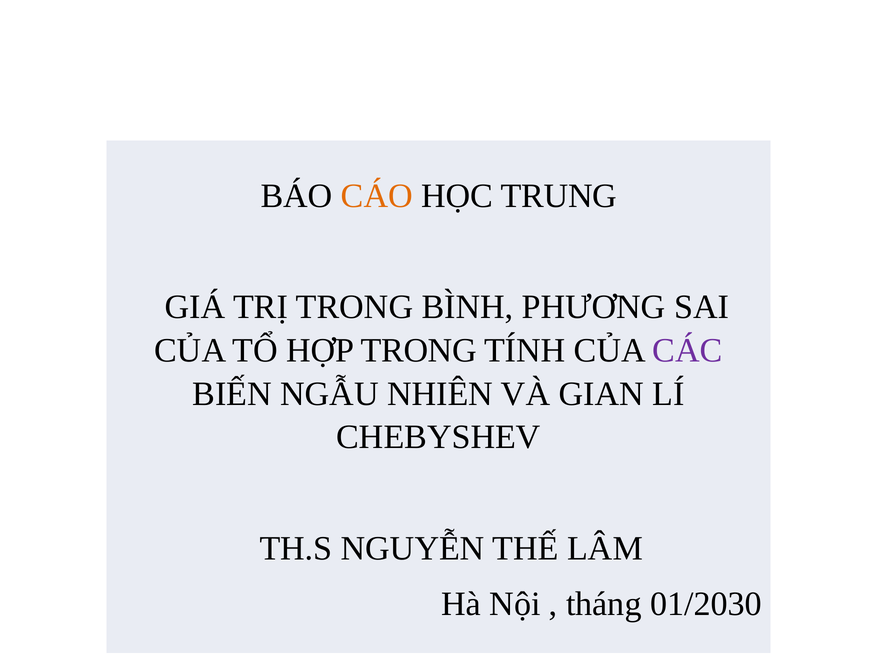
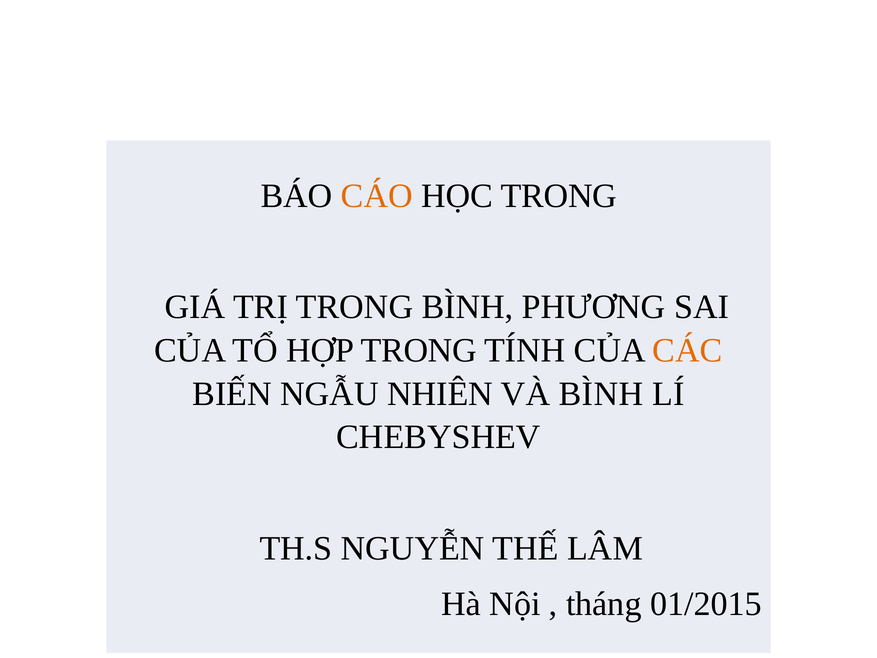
HỌC TRUNG: TRUNG -> TRONG
CÁC colour: purple -> orange
VÀ GIAN: GIAN -> BÌNH
01/2030: 01/2030 -> 01/2015
